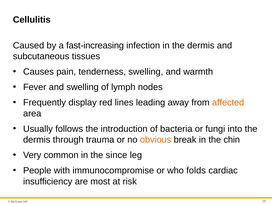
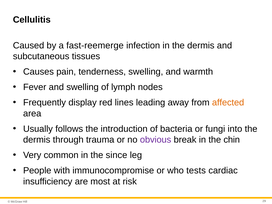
fast-increasing: fast-increasing -> fast-reemerge
obvious colour: orange -> purple
folds: folds -> tests
